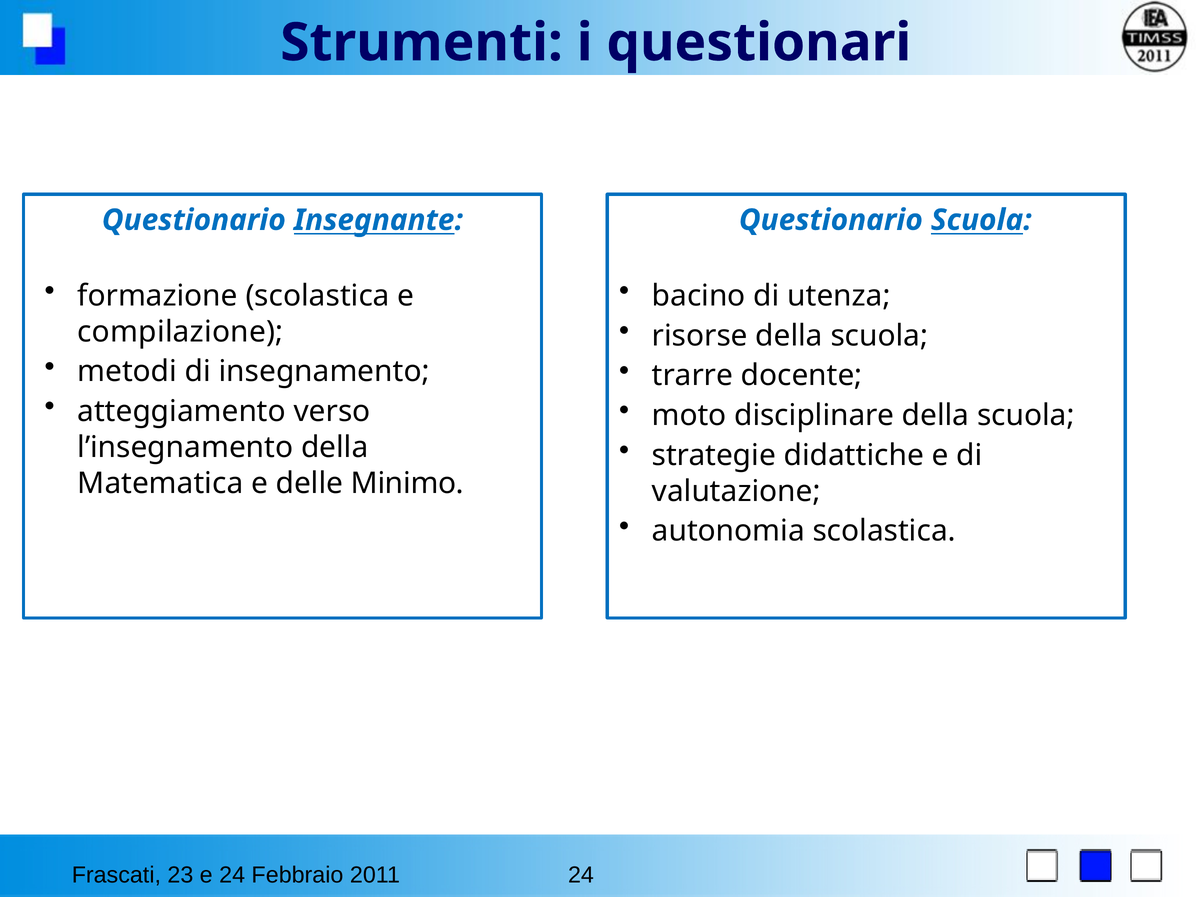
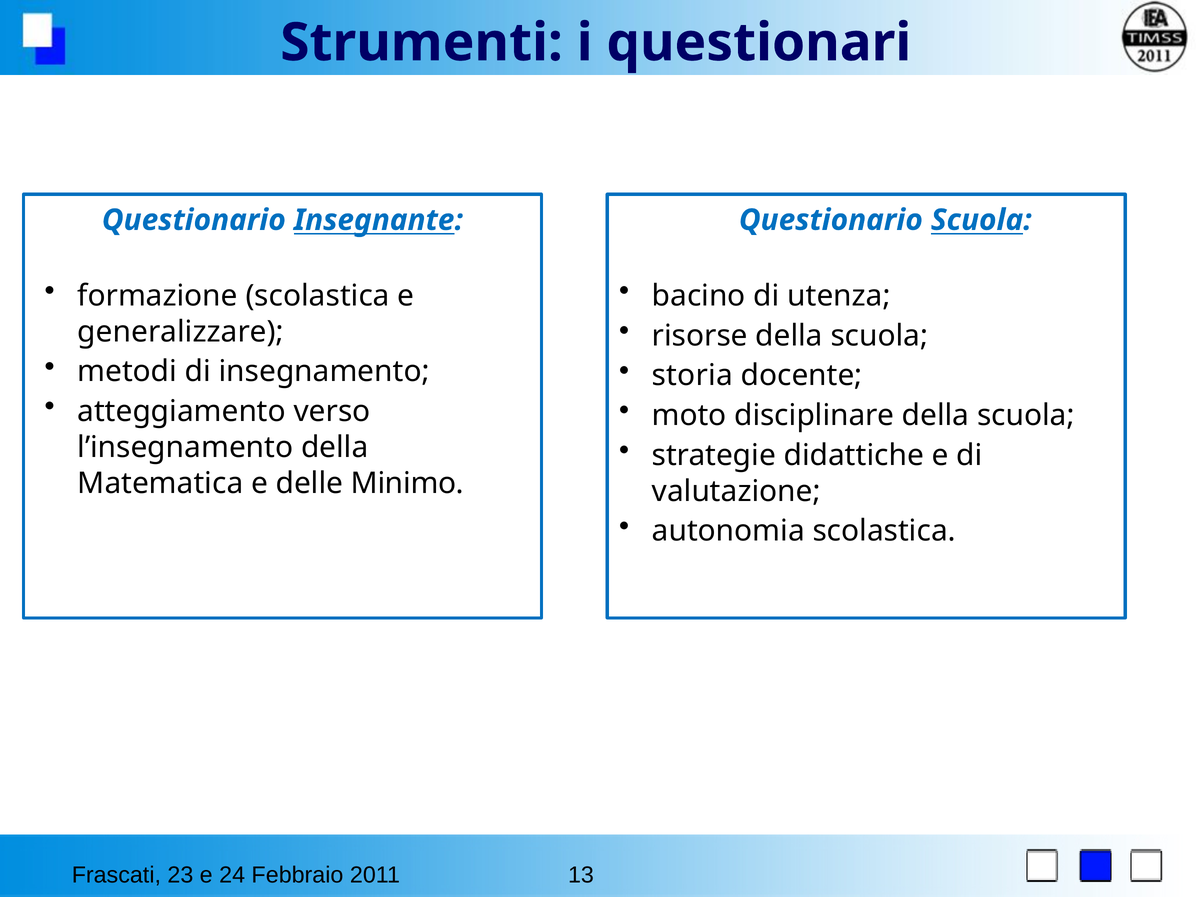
compilazione: compilazione -> generalizzare
trarre: trarre -> storia
2011 24: 24 -> 13
